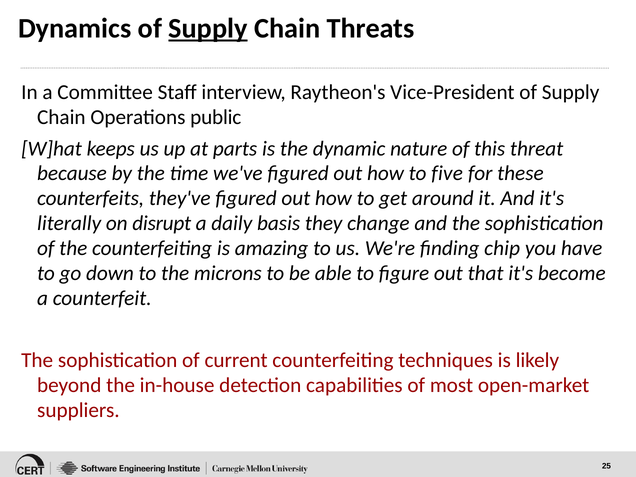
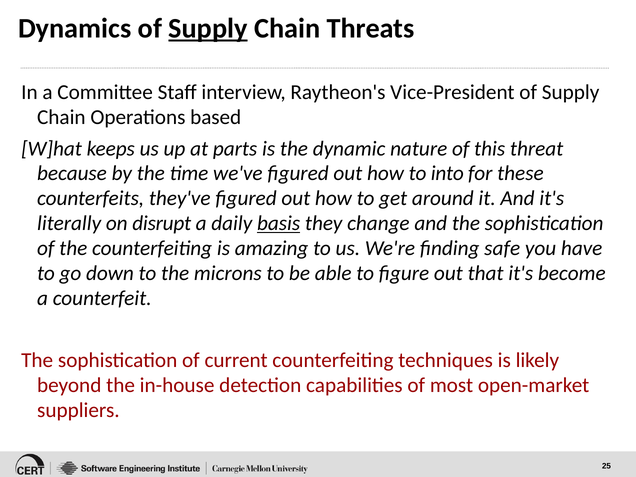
public: public -> based
five: five -> into
basis underline: none -> present
chip: chip -> safe
